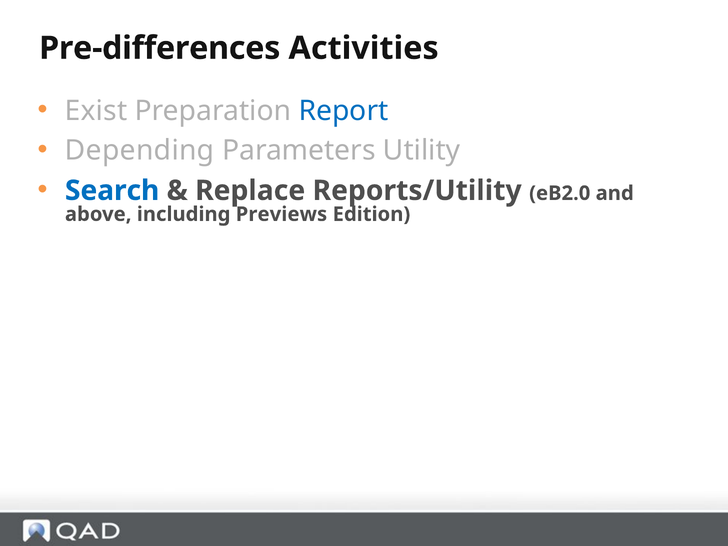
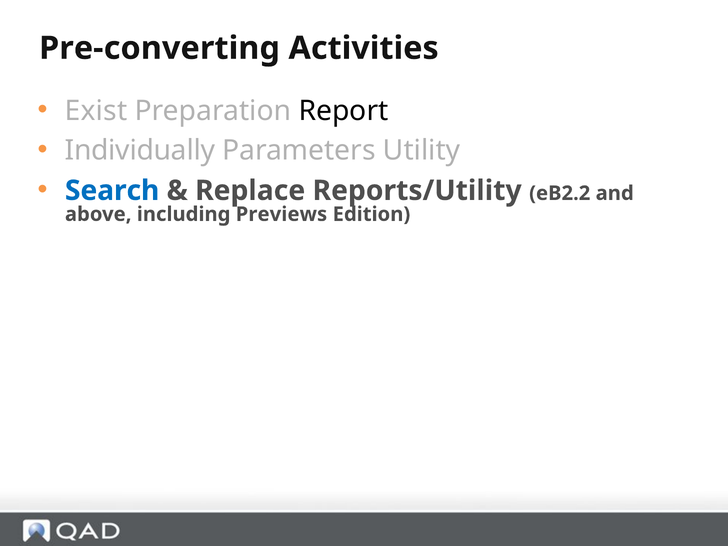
Pre-differences: Pre-differences -> Pre-converting
Report colour: blue -> black
Depending: Depending -> Individually
eB2.0: eB2.0 -> eB2.2
